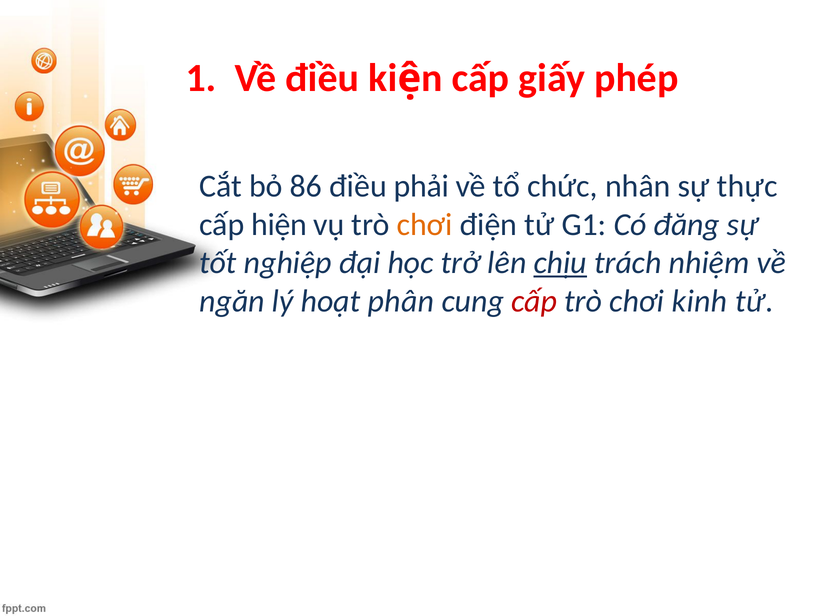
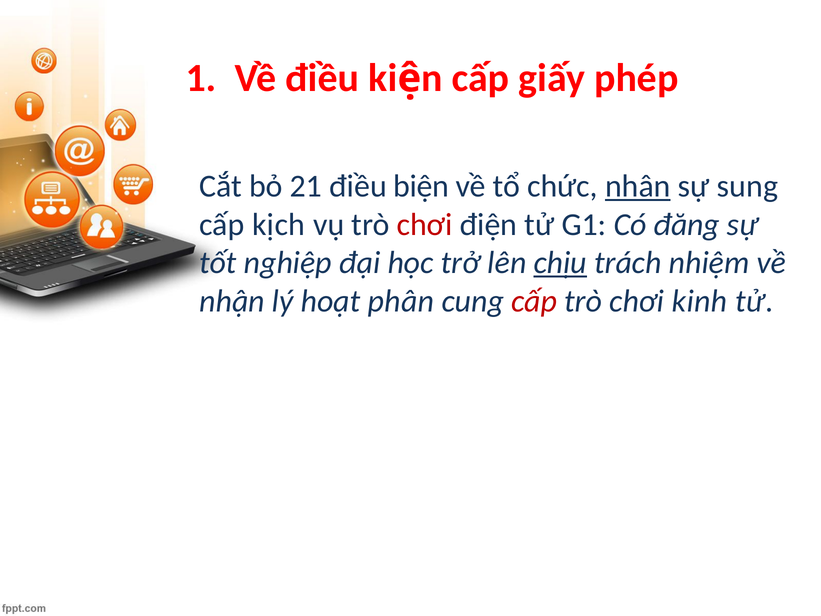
86: 86 -> 21
phải: phải -> biện
nhân underline: none -> present
thực: thực -> sung
hiện: hiện -> kịch
chơi at (425, 224) colour: orange -> red
ngăn: ngăn -> nhận
